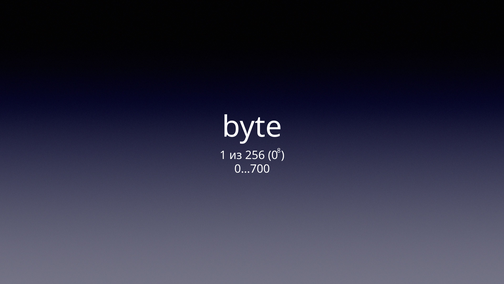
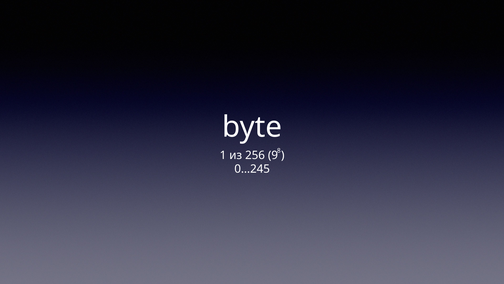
0: 0 -> 9
0…700: 0…700 -> 0…245
